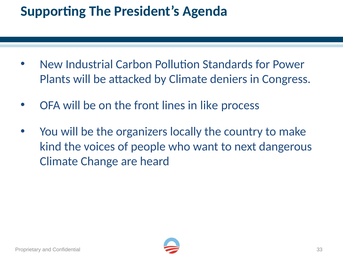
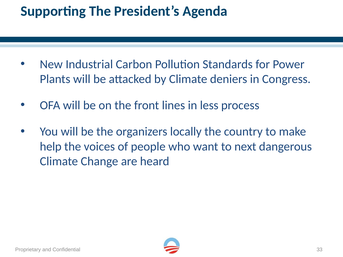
like: like -> less
kind: kind -> help
